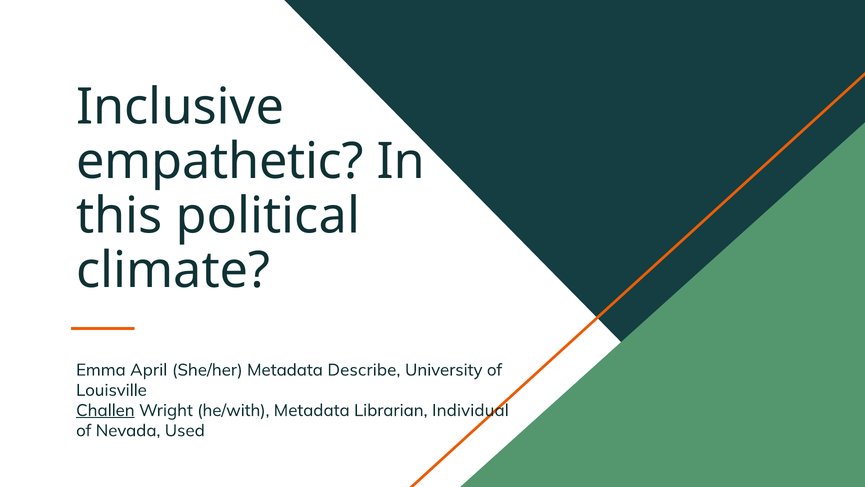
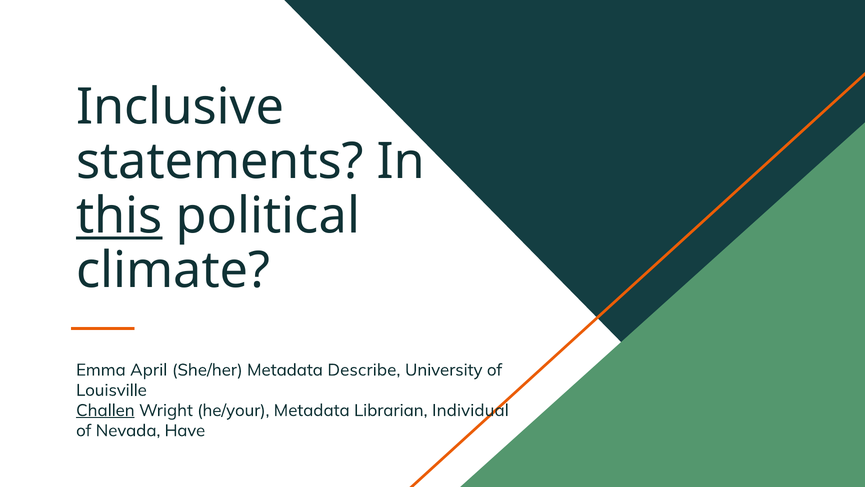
empathetic: empathetic -> statements
this underline: none -> present
he/with: he/with -> he/your
Used: Used -> Have
